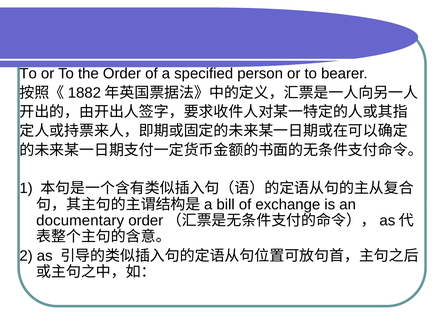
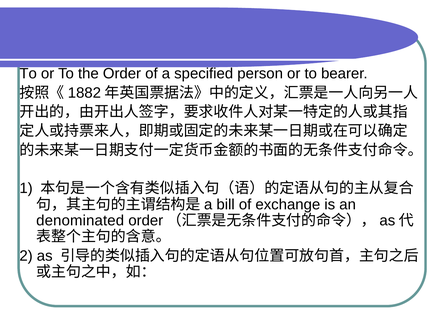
documentary: documentary -> denominated
